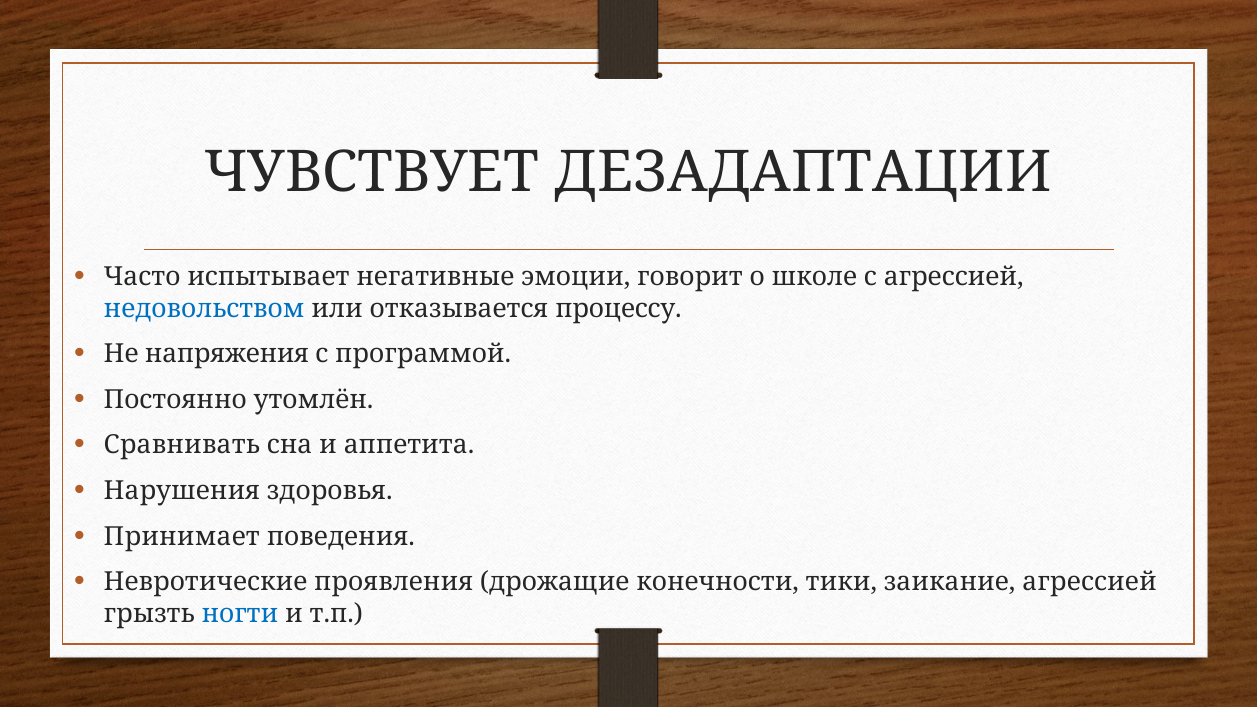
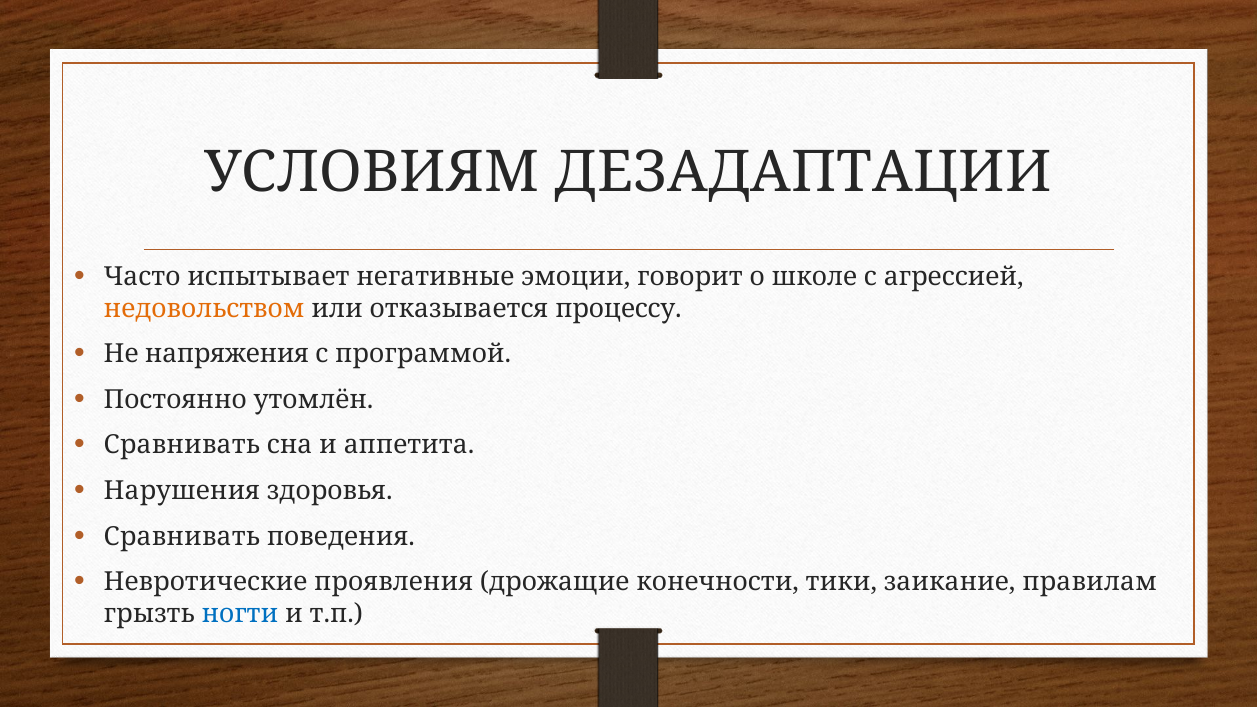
ЧУВСТВУЕТ: ЧУВСТВУЕТ -> УСЛОВИЯМ
недовольством colour: blue -> orange
Принимает at (182, 536): Принимает -> Сравнивать
заикание агрессией: агрессией -> правилам
